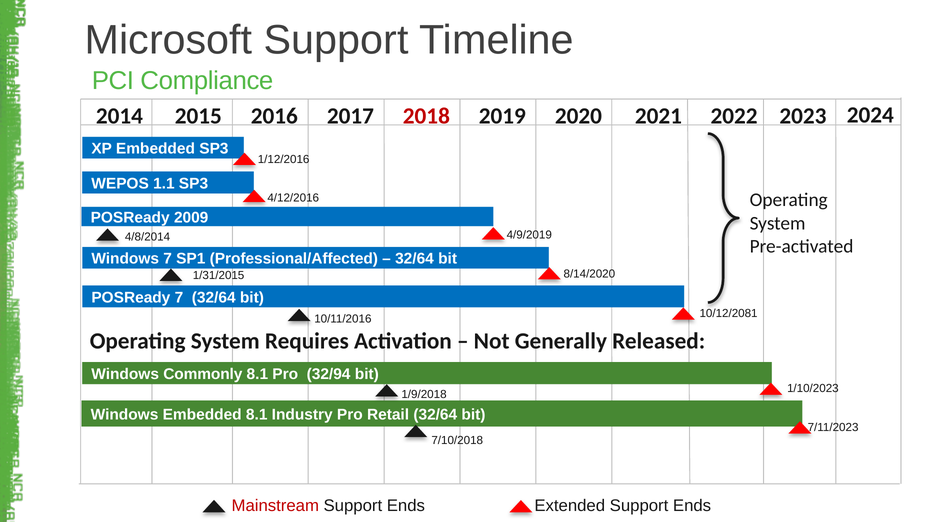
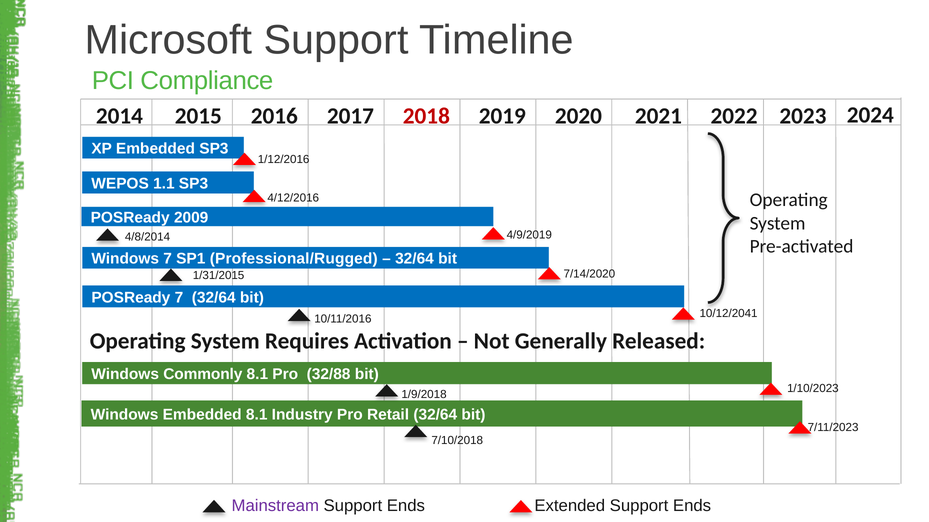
Professional/Affected: Professional/Affected -> Professional/Rugged
8/14/2020: 8/14/2020 -> 7/14/2020
10/12/2081: 10/12/2081 -> 10/12/2041
32/94: 32/94 -> 32/88
Mainstream colour: red -> purple
